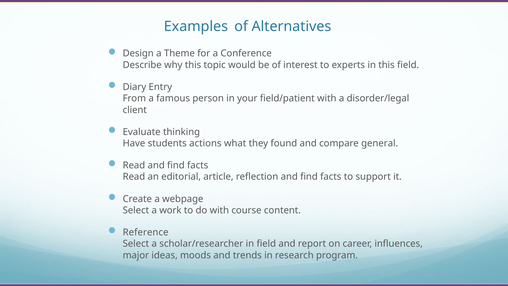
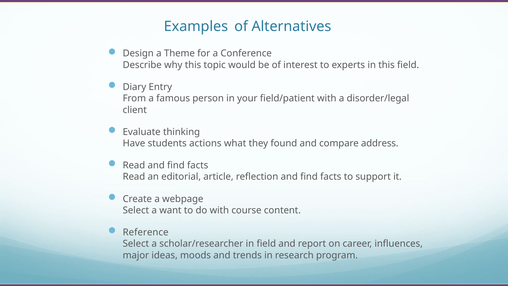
general: general -> address
work: work -> want
